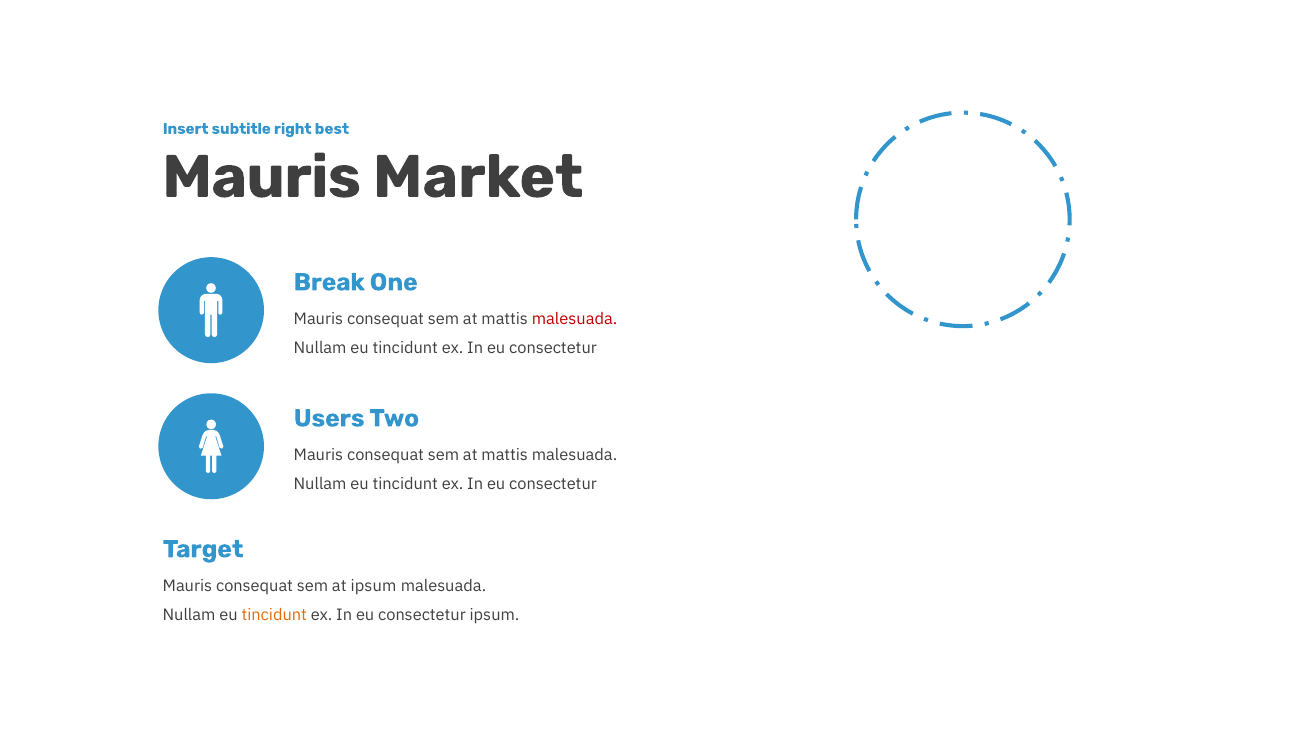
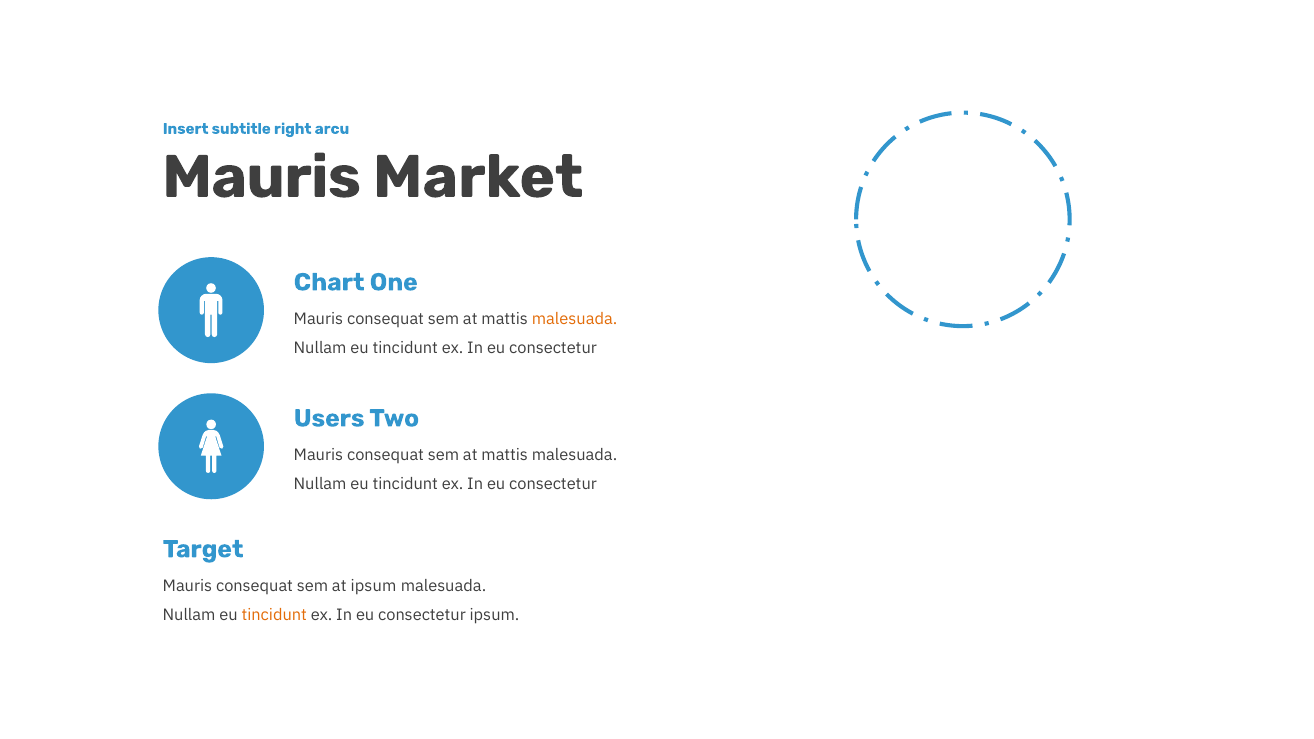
best: best -> arcu
Break: Break -> Chart
malesuada at (575, 319) colour: red -> orange
